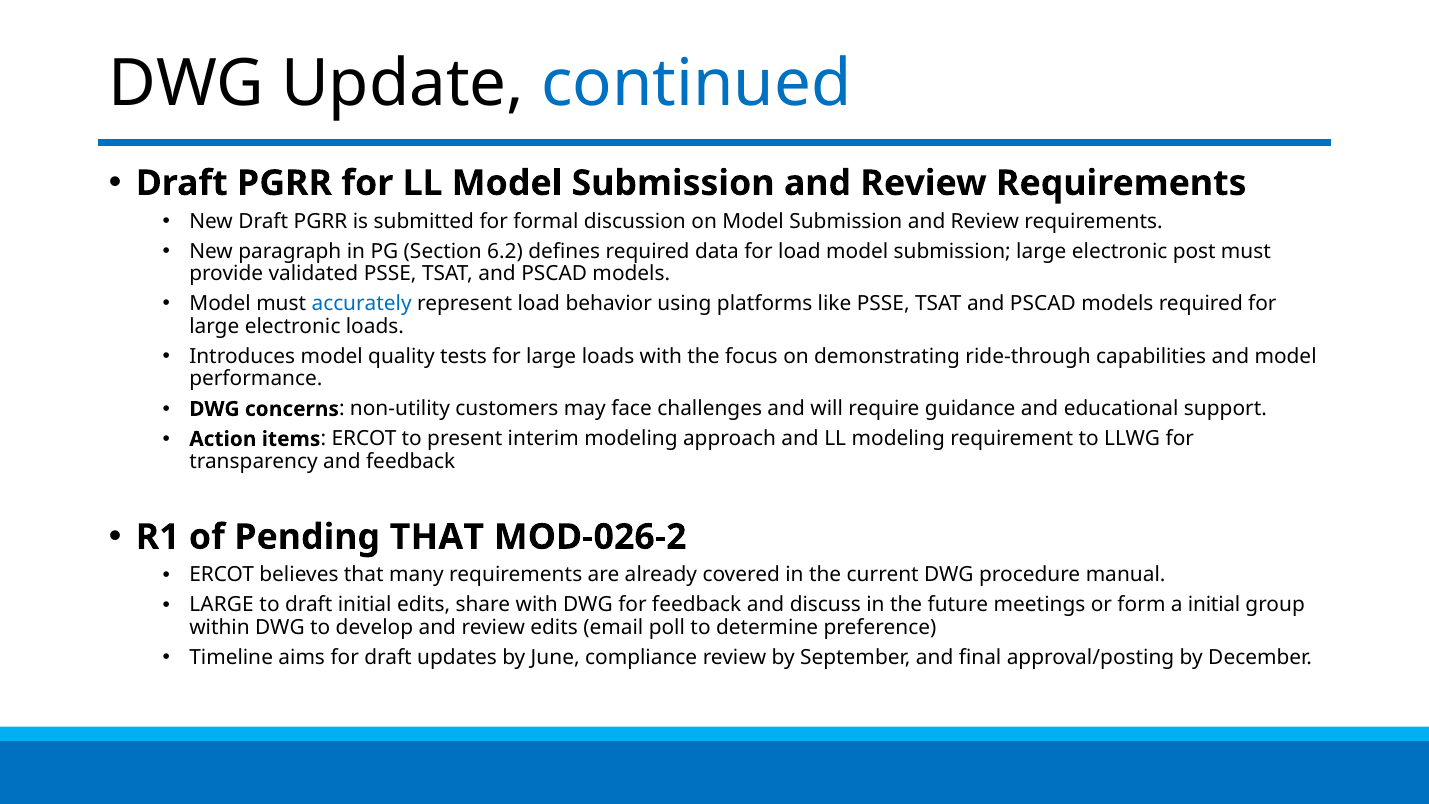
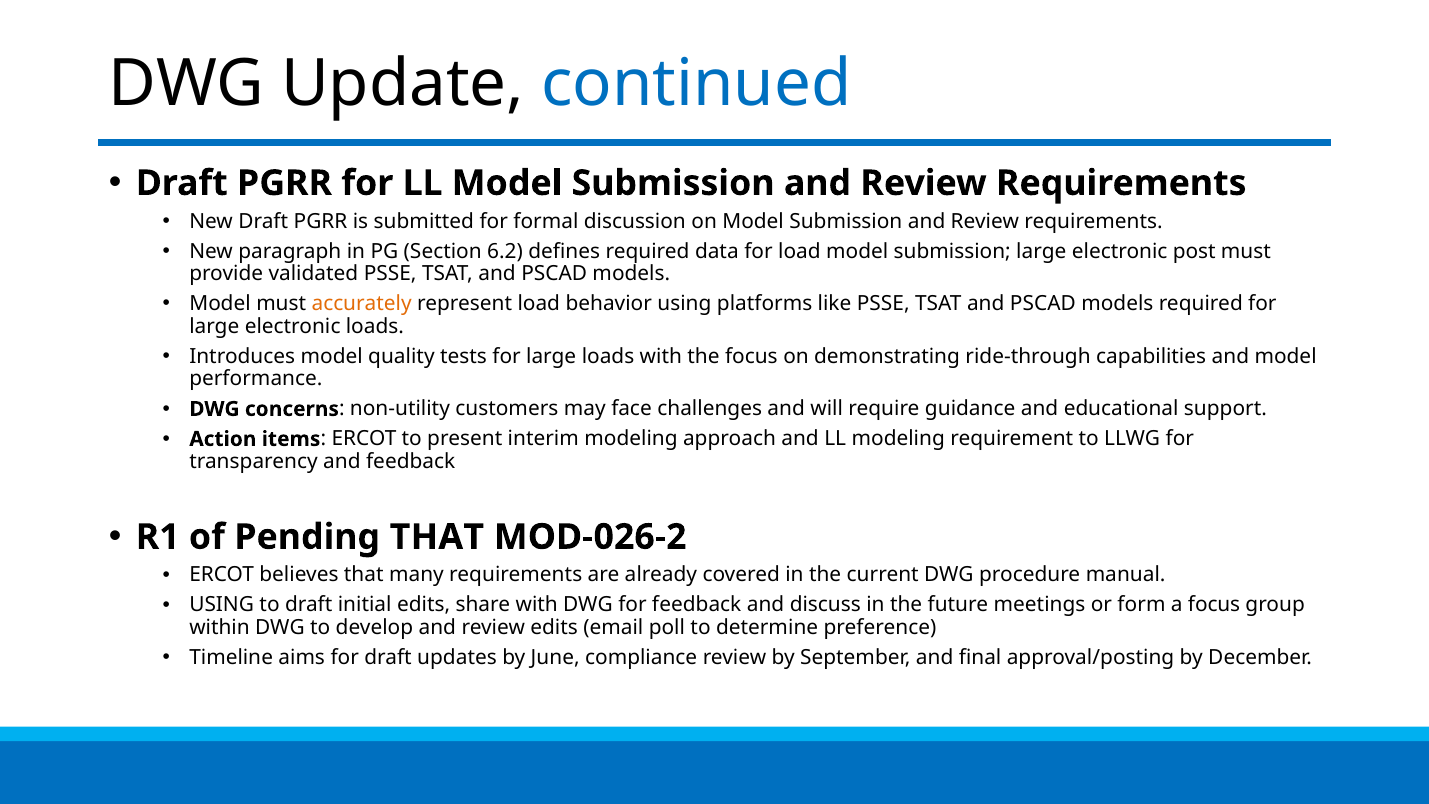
accurately colour: blue -> orange
LARGE at (222, 605): LARGE -> USING
a initial: initial -> focus
